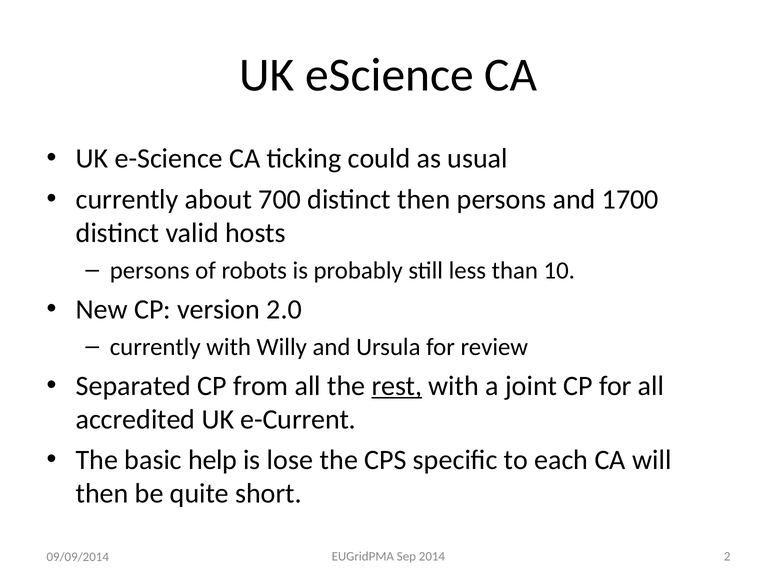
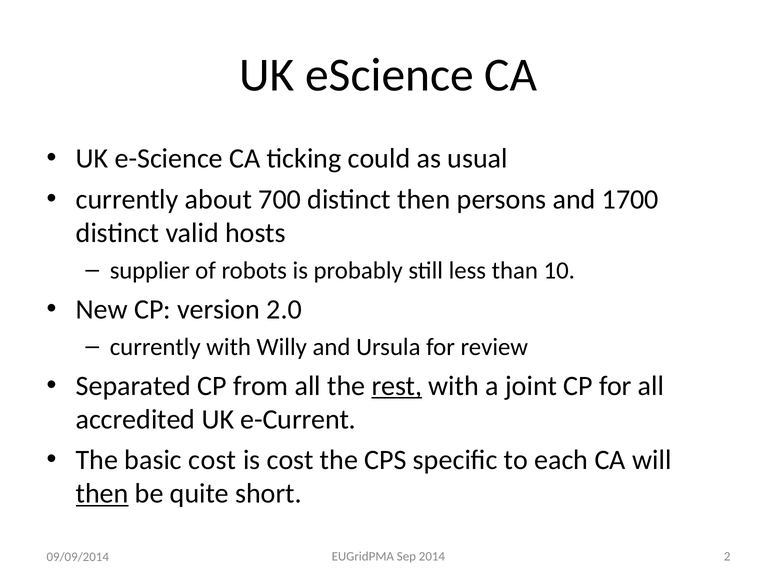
persons at (150, 270): persons -> supplier
basic help: help -> cost
is lose: lose -> cost
then at (102, 493) underline: none -> present
